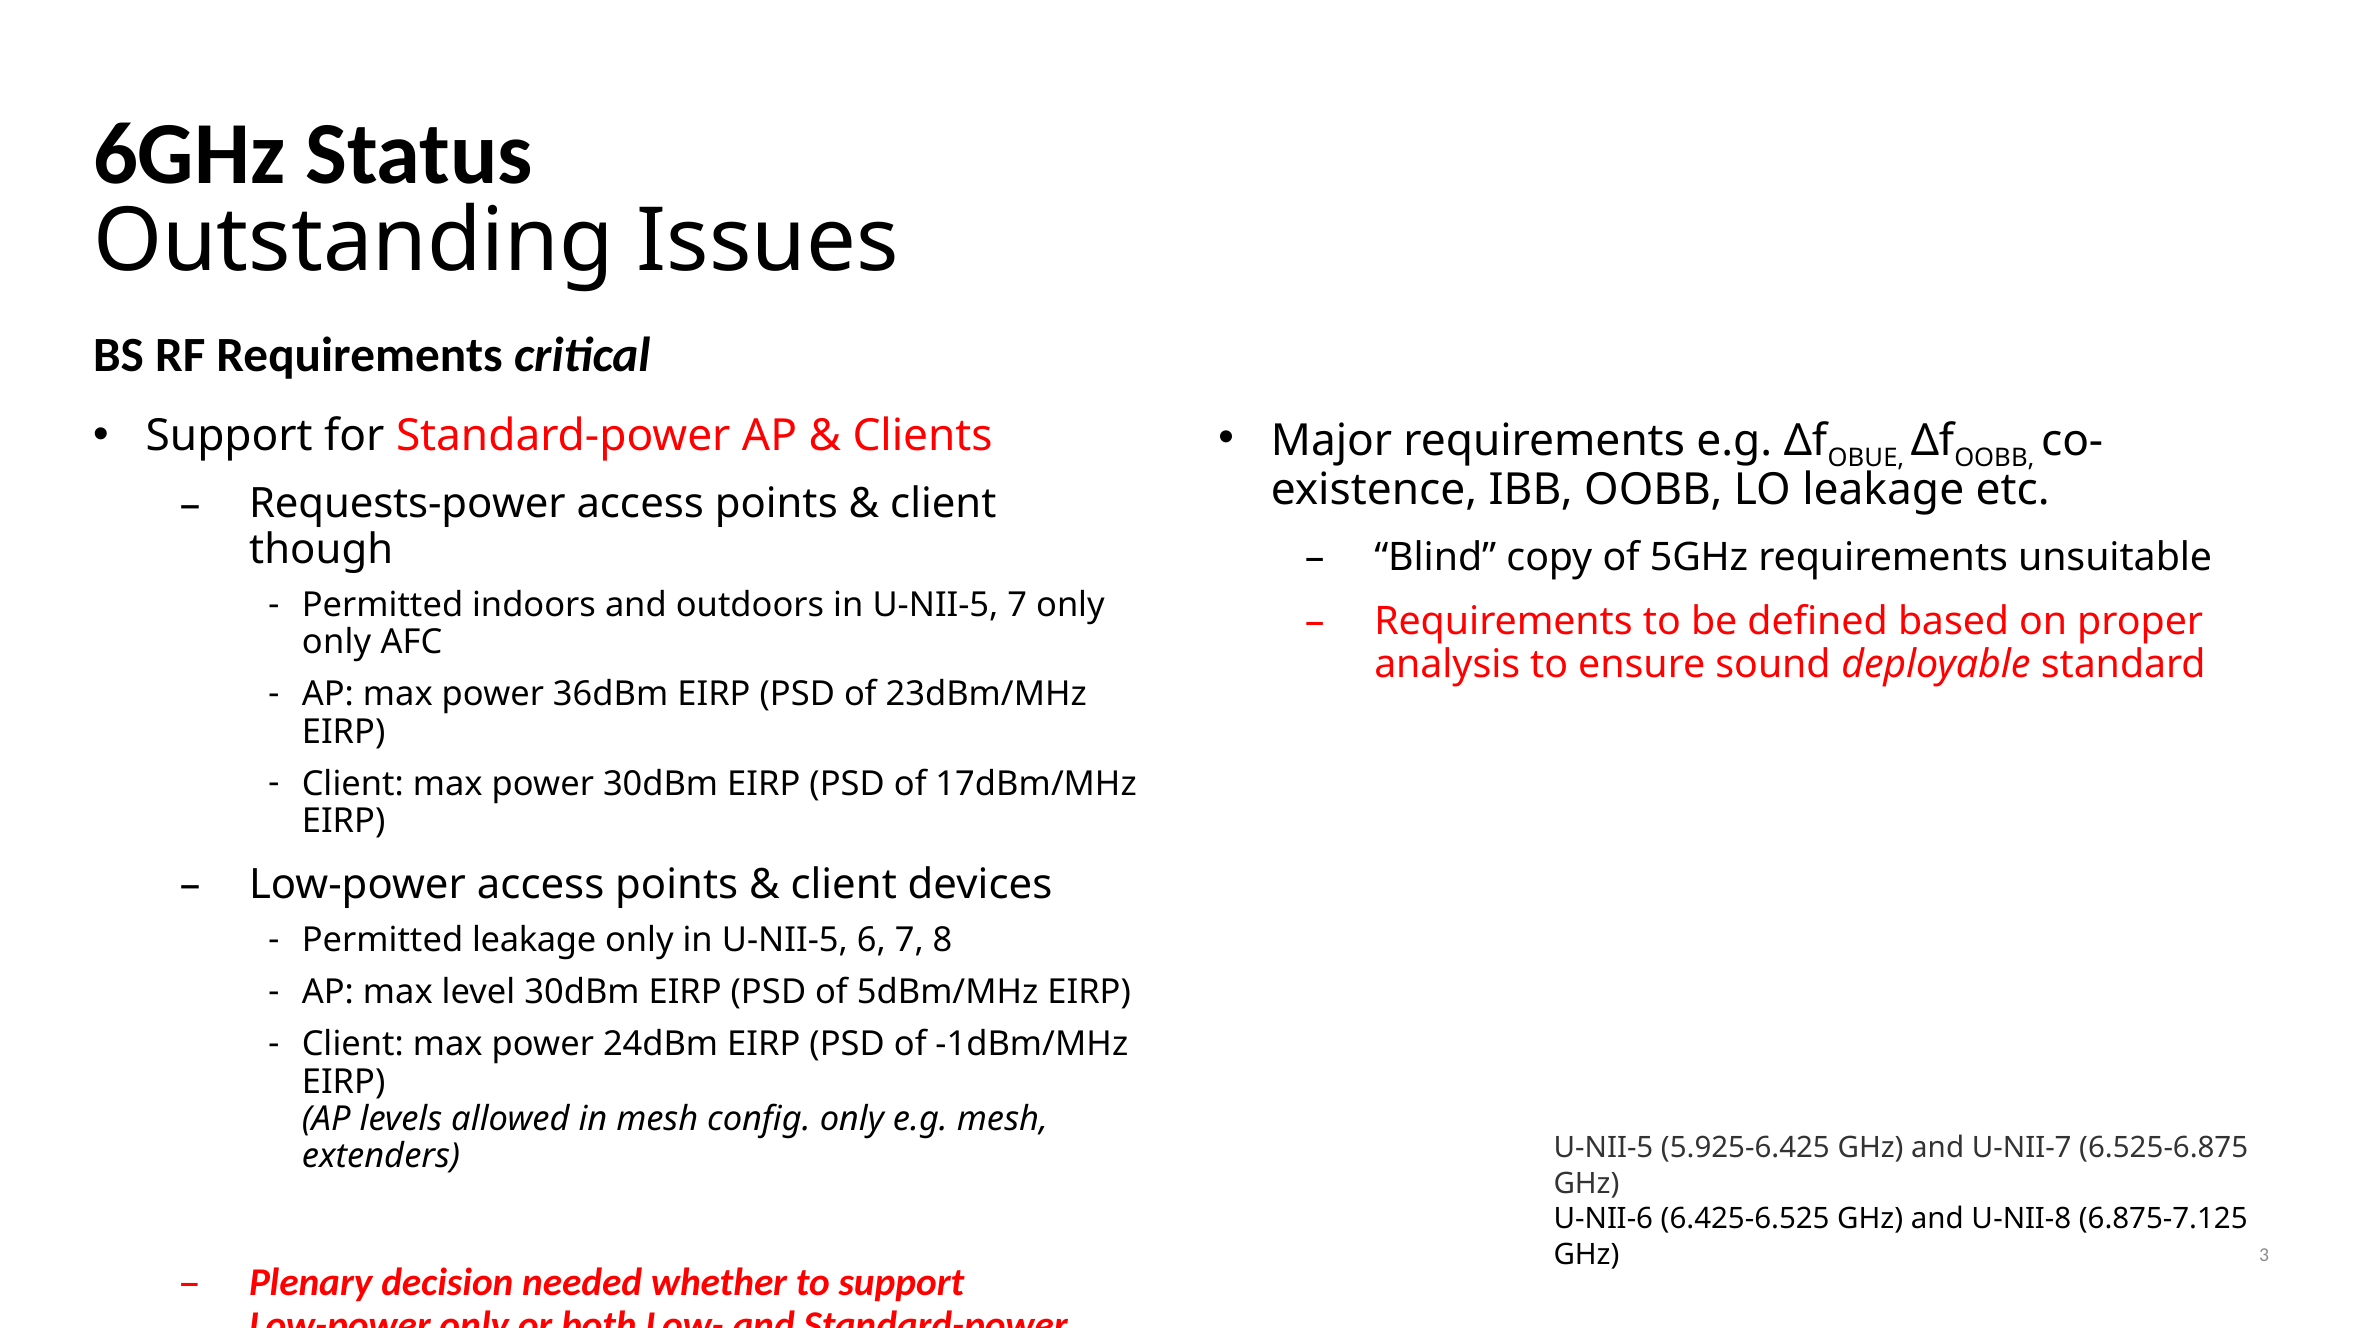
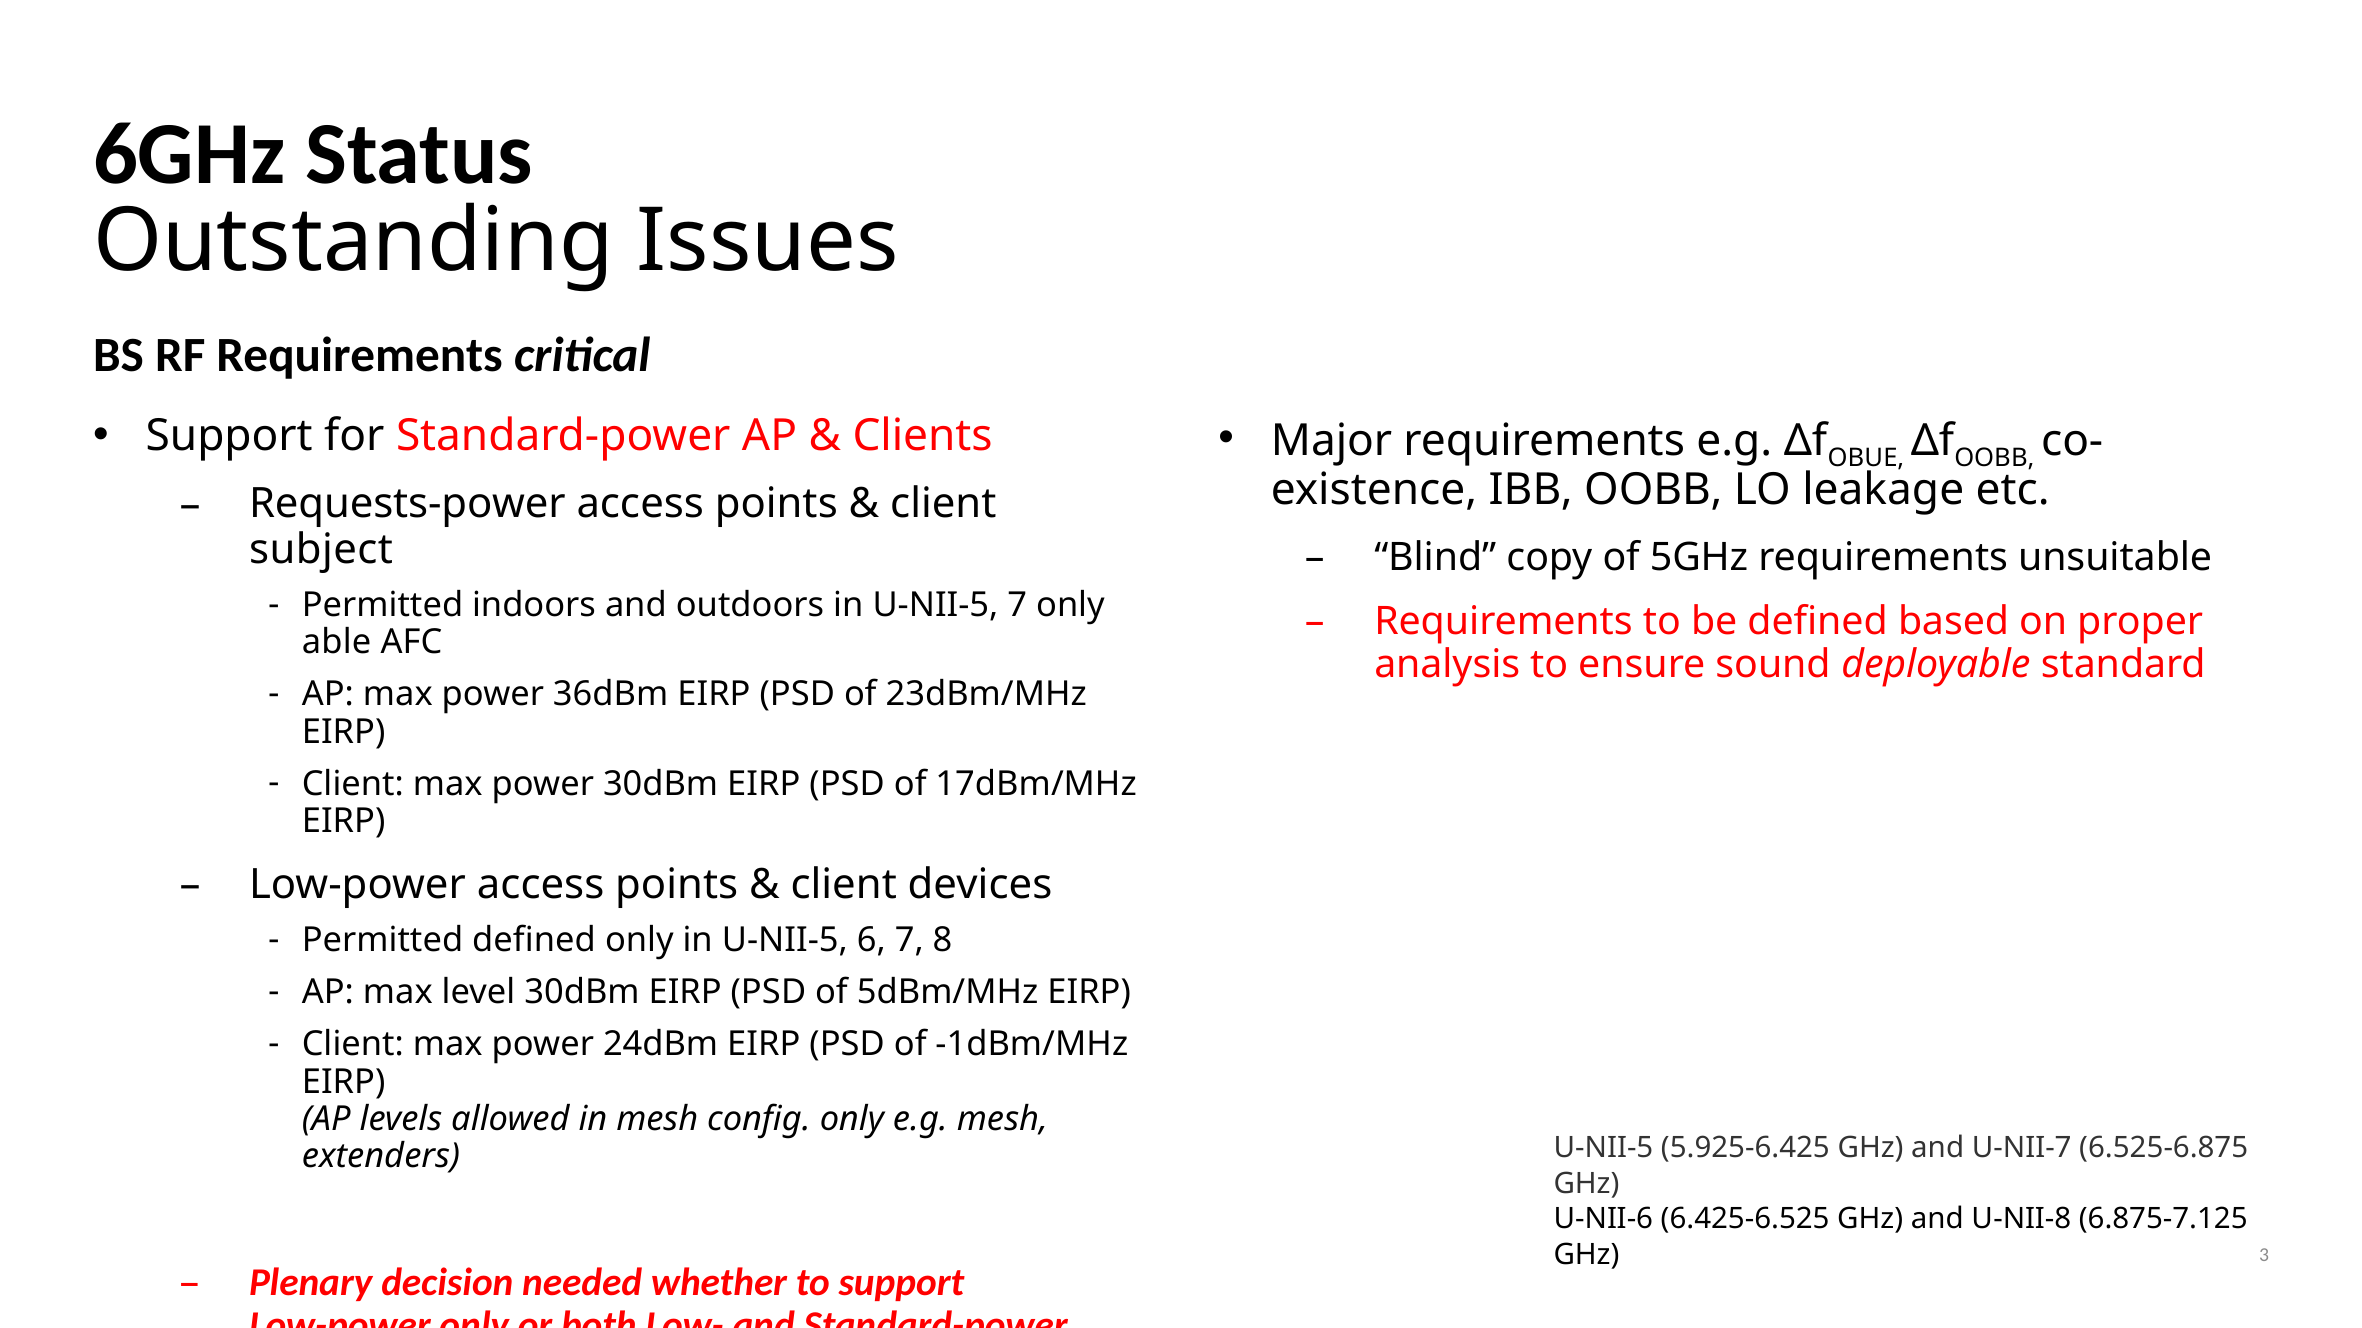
though: though -> subject
only at (337, 643): only -> able
Permitted leakage: leakage -> defined
